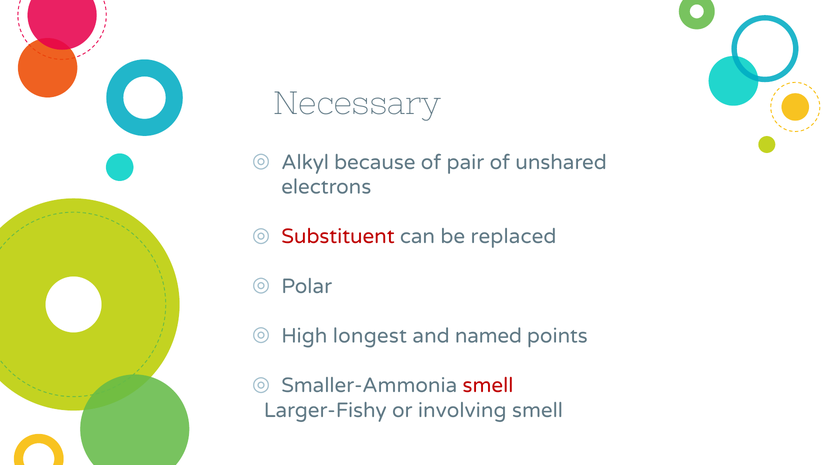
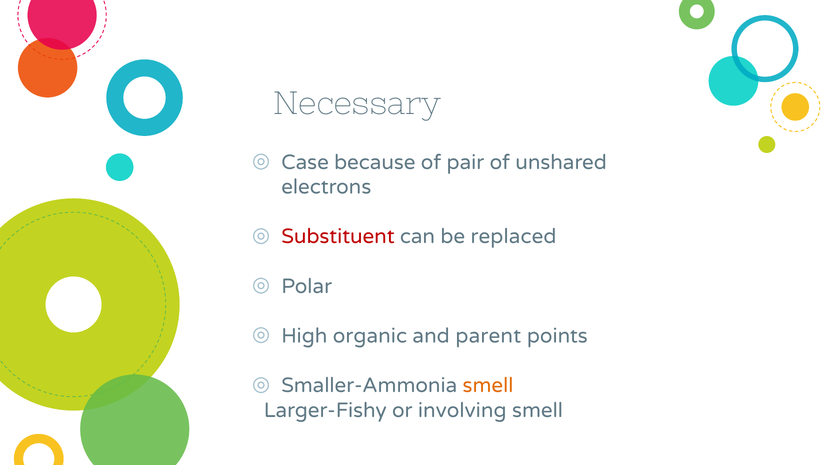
Alkyl: Alkyl -> Case
longest: longest -> organic
named: named -> parent
smell at (488, 385) colour: red -> orange
